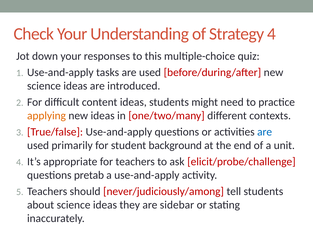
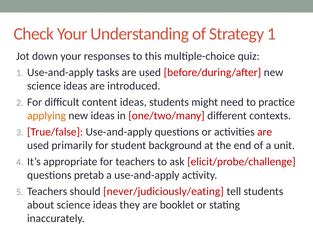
Strategy 4: 4 -> 1
are at (265, 132) colour: blue -> red
never/judiciously/among: never/judiciously/among -> never/judiciously/eating
sidebar: sidebar -> booklet
